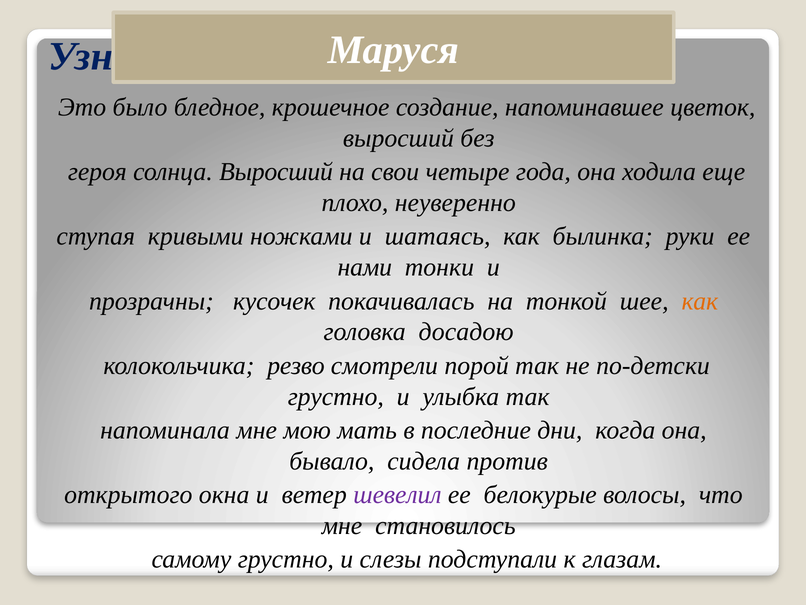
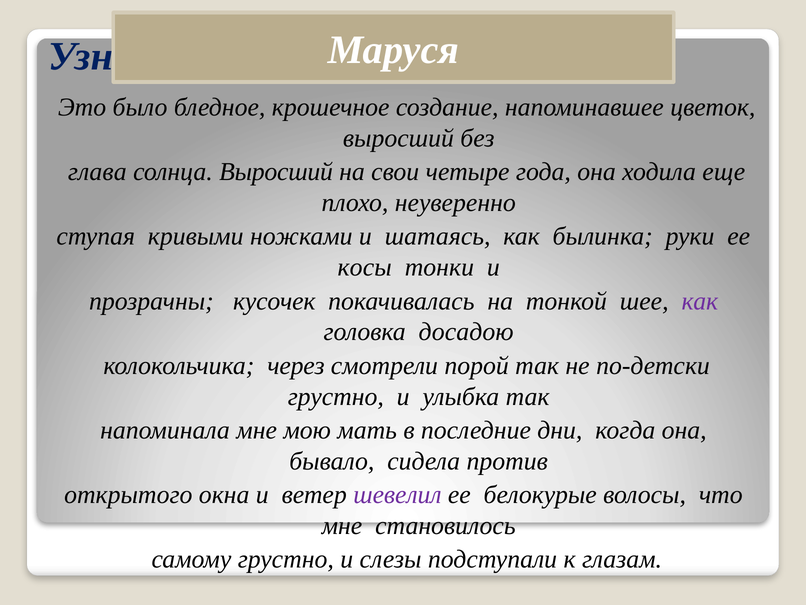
героя at (97, 172): героя -> глава
нами: нами -> косы
как at (700, 301) colour: orange -> purple
резво: резво -> через
